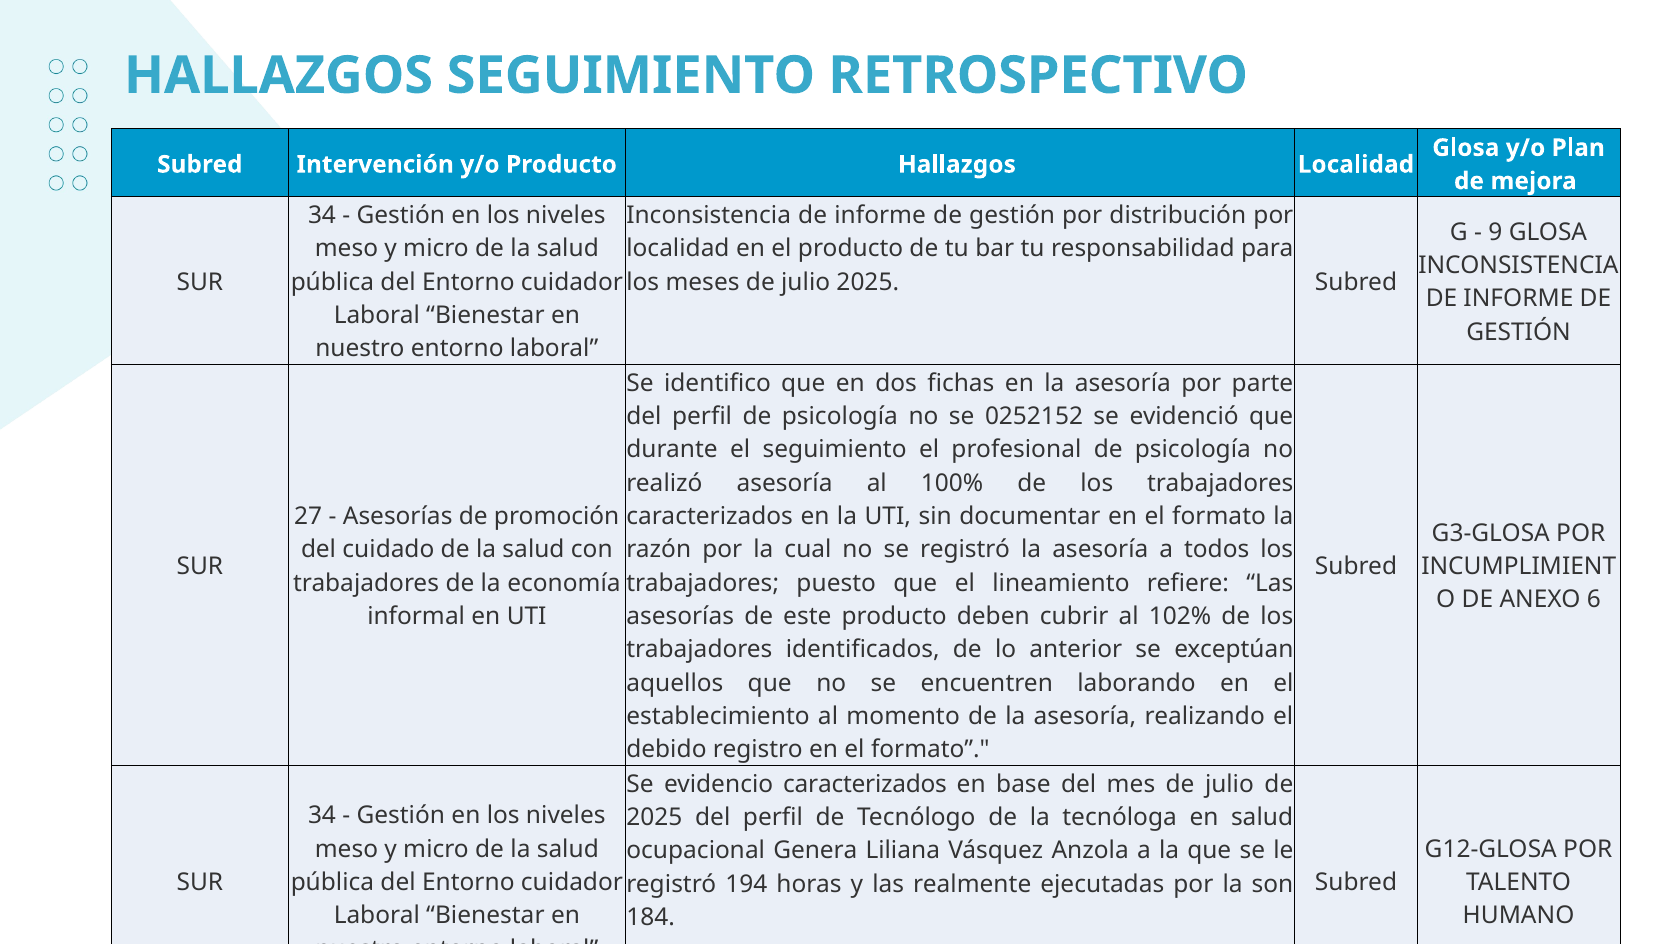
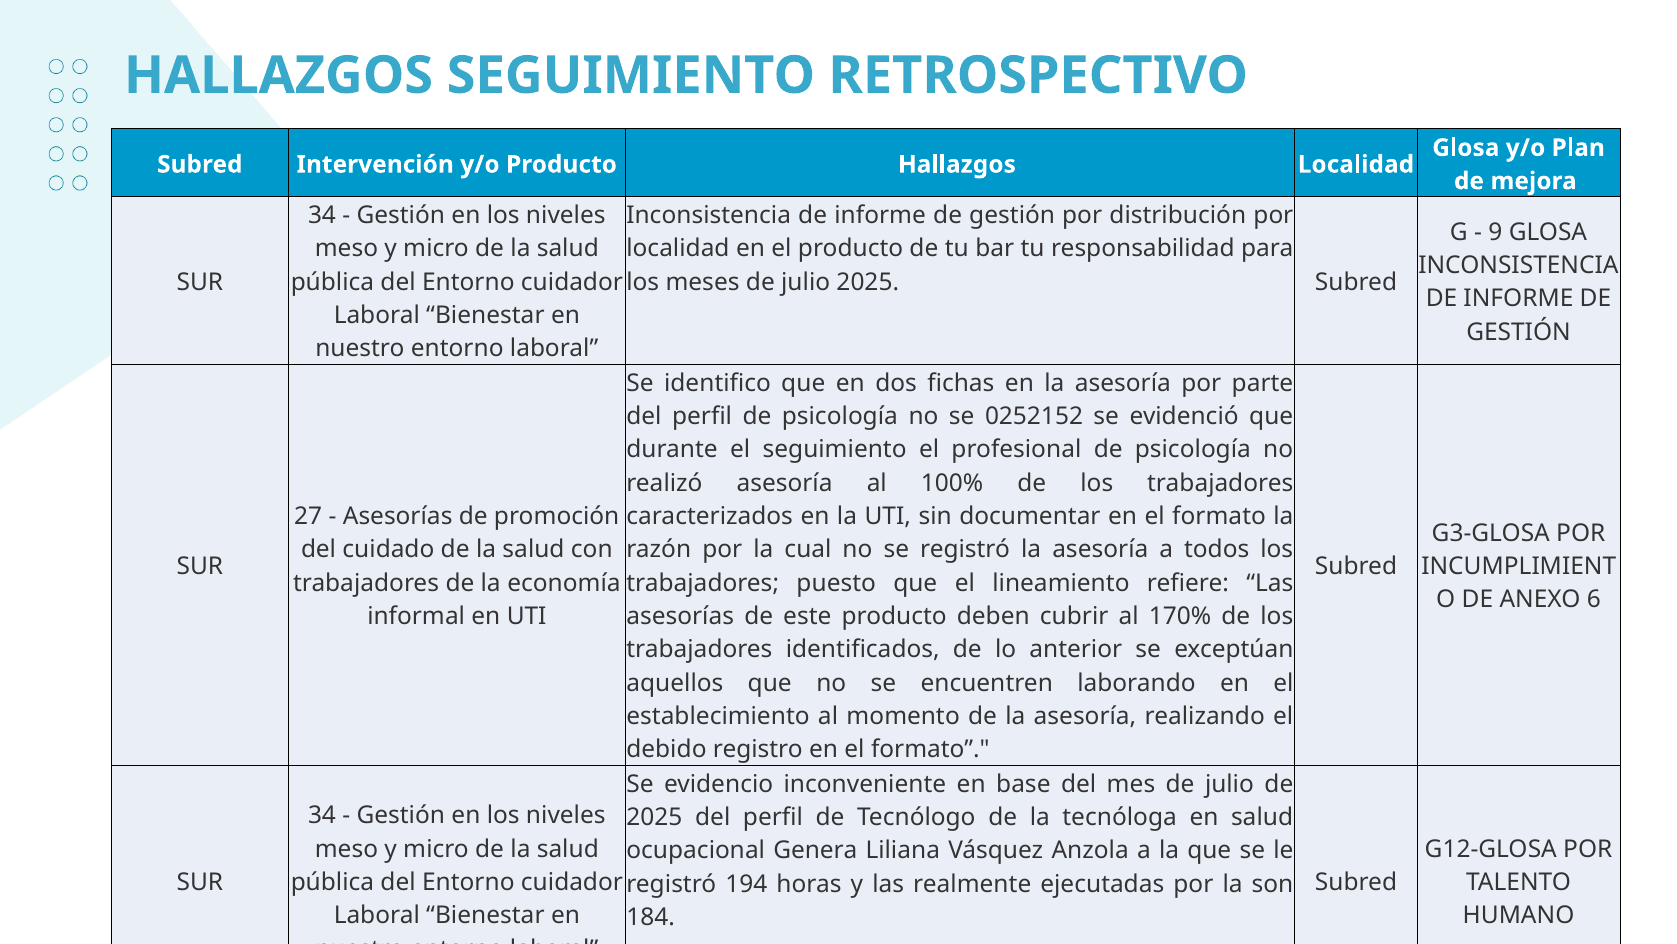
102%: 102% -> 170%
evidencio caracterizados: caracterizados -> inconveniente
